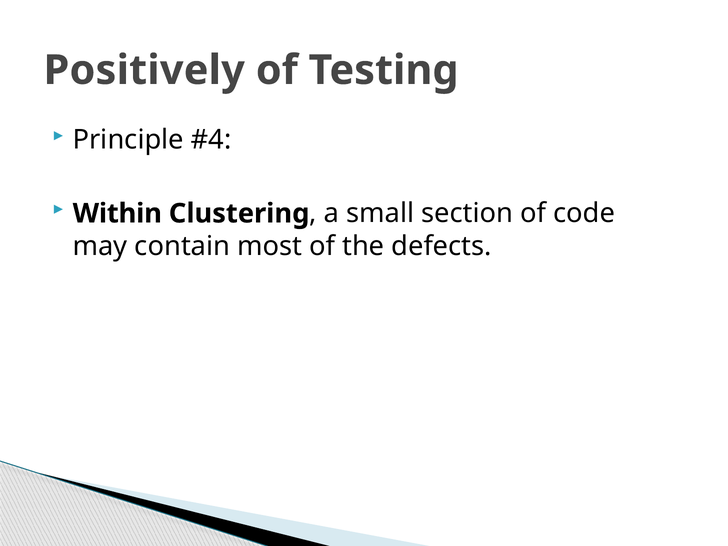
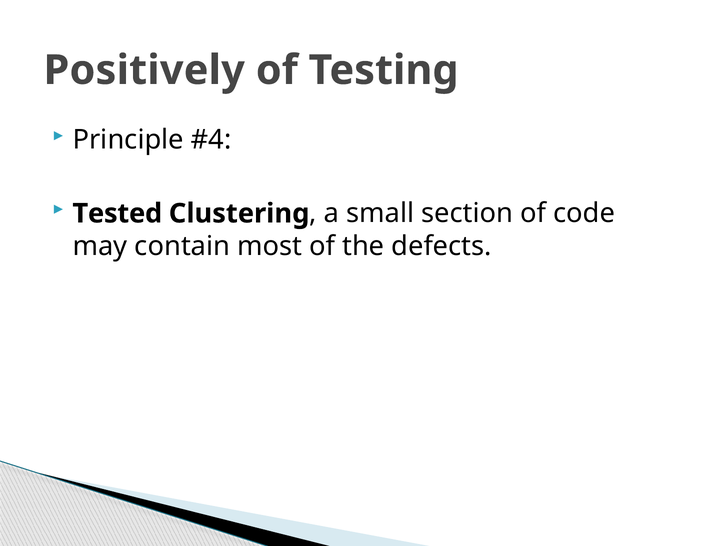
Within: Within -> Tested
